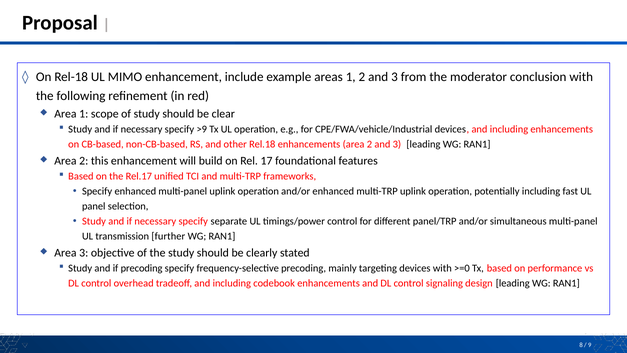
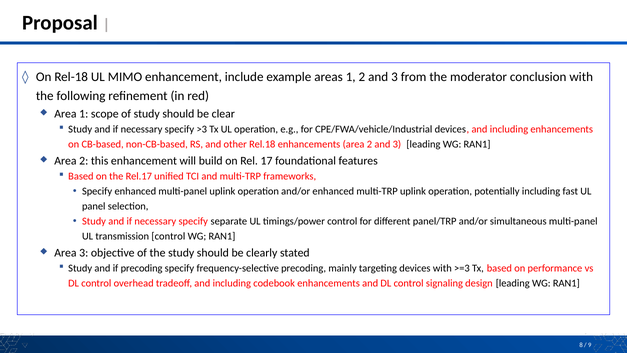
>9: >9 -> >3
transmission further: further -> control
>=0: >=0 -> >=3
